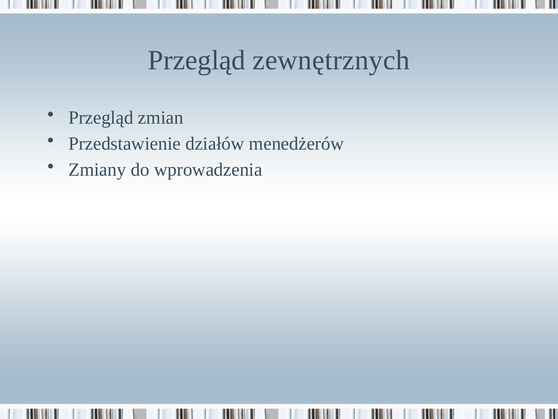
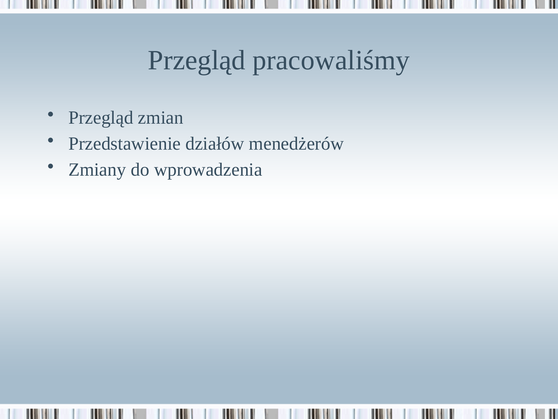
zewnętrznych: zewnętrznych -> pracowaliśmy
